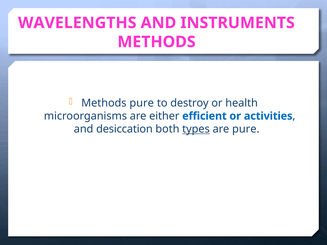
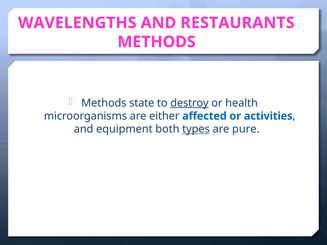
INSTRUMENTS: INSTRUMENTS -> RESTAURANTS
Methods pure: pure -> state
destroy underline: none -> present
efficient: efficient -> affected
desiccation: desiccation -> equipment
